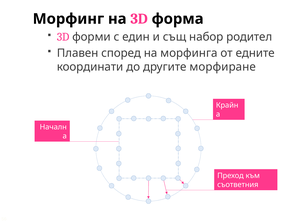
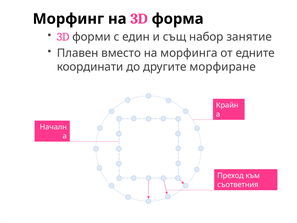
родител: родител -> занятие
според: според -> вместо
